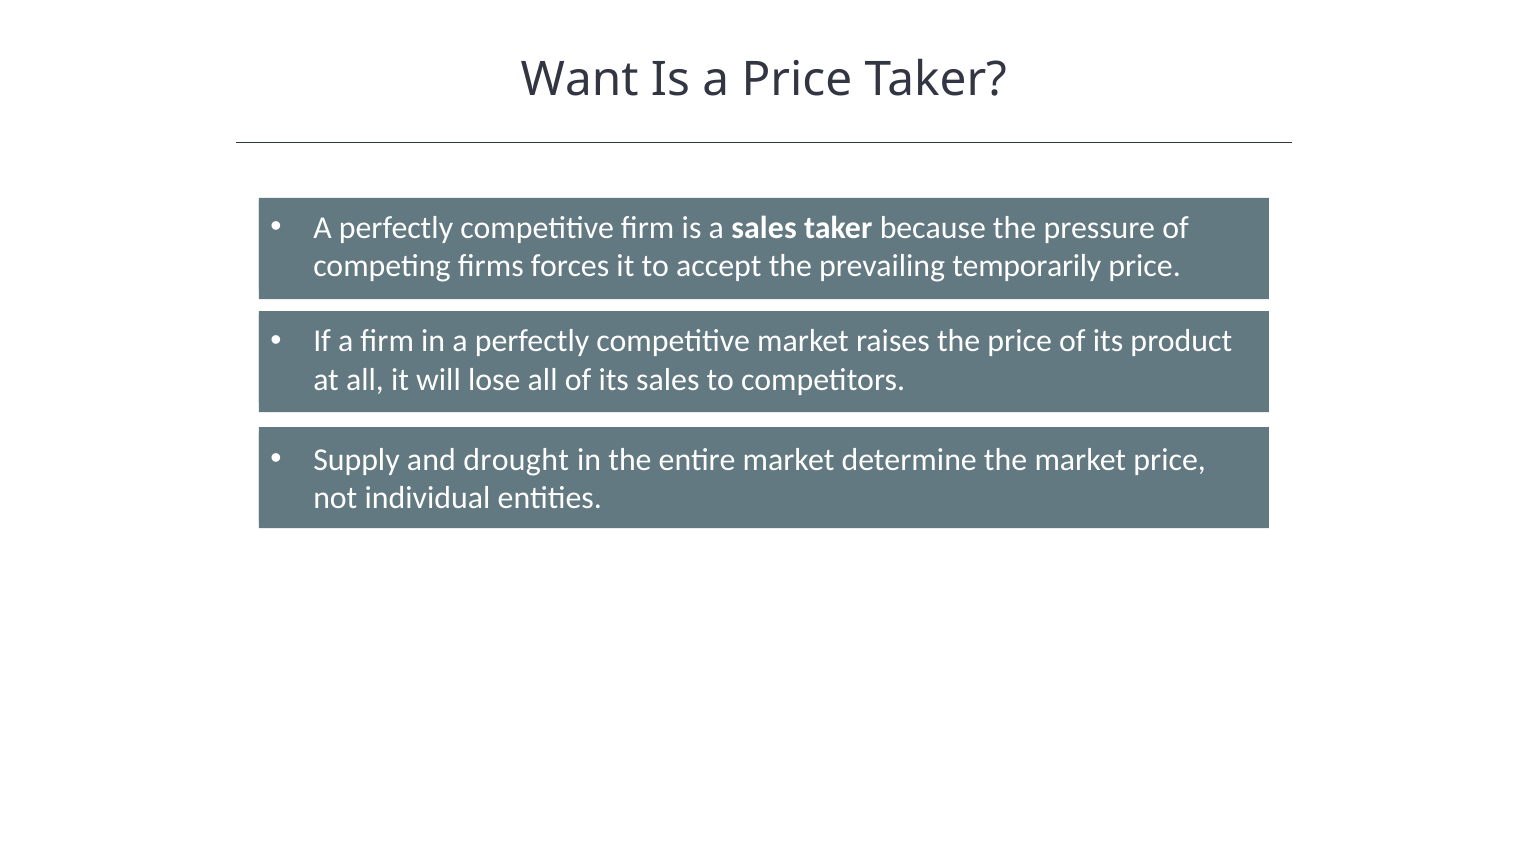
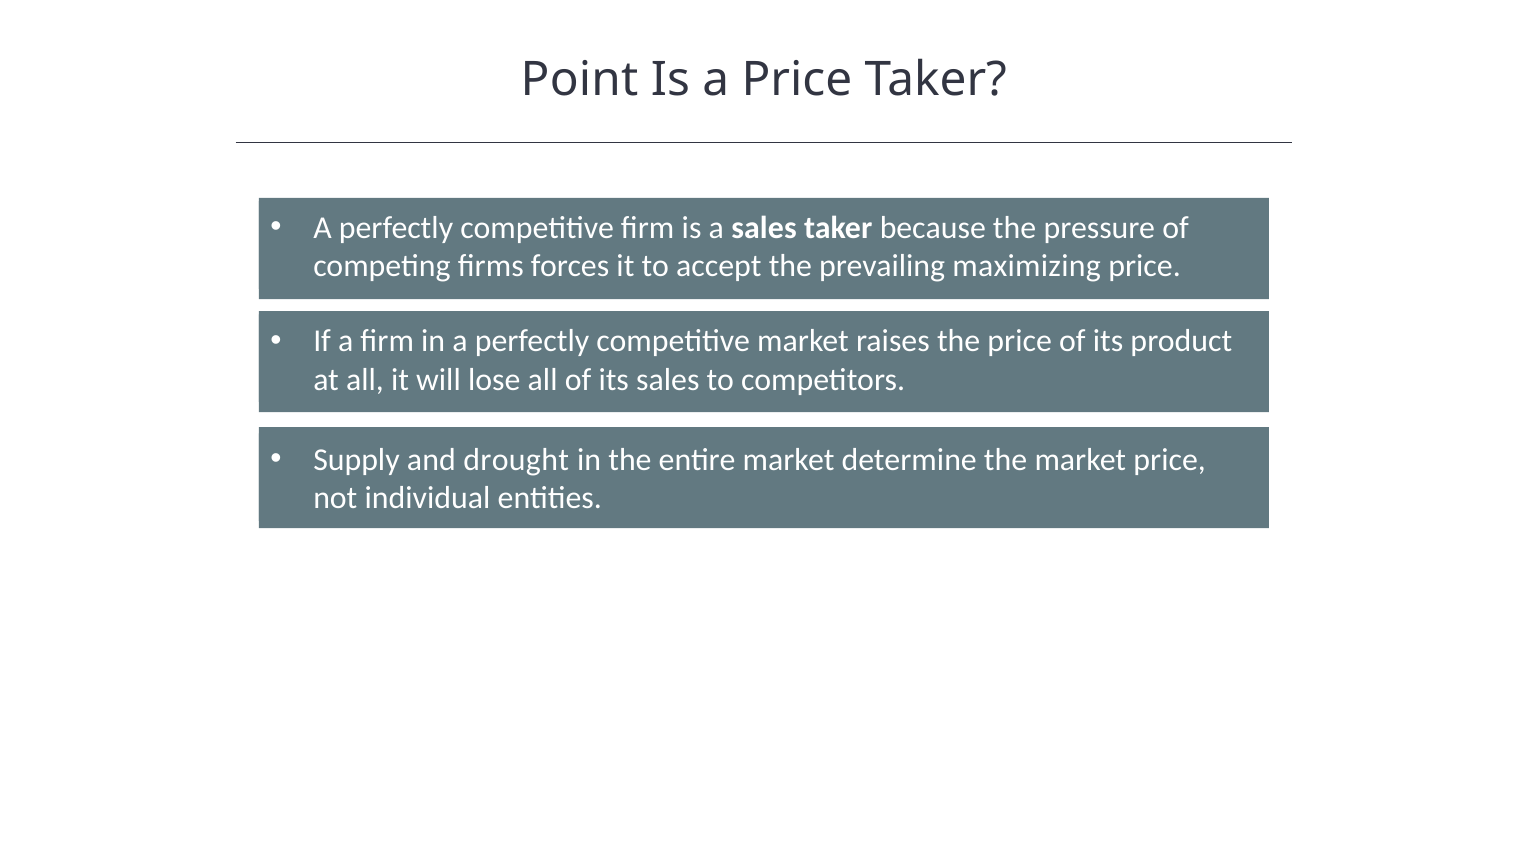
Want: Want -> Point
temporarily: temporarily -> maximizing
